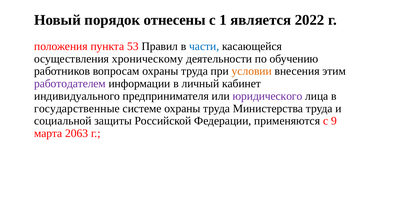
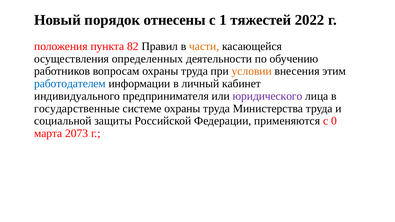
является: является -> тяжестей
53: 53 -> 82
части colour: blue -> orange
хроническому: хроническому -> определенных
работодателем colour: purple -> blue
9: 9 -> 0
2063: 2063 -> 2073
